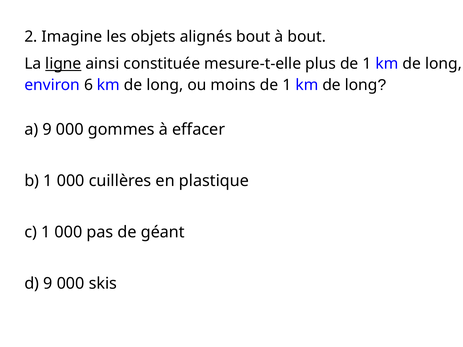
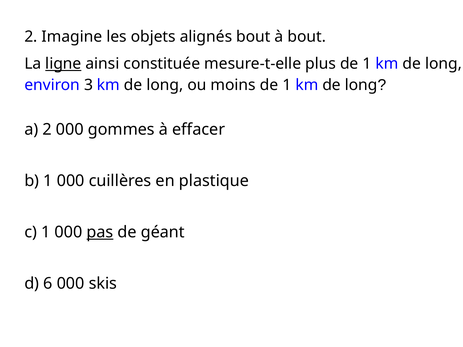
6: 6 -> 3
a 9: 9 -> 2
pas underline: none -> present
d 9: 9 -> 6
